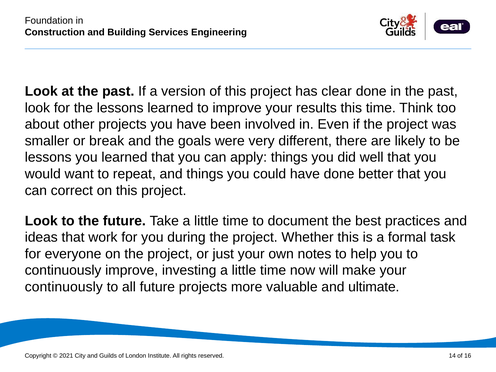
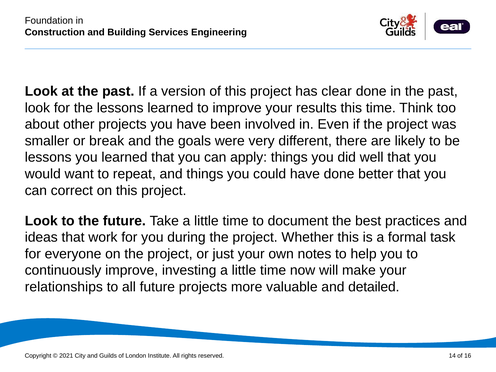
continuously at (64, 287): continuously -> relationships
ultimate: ultimate -> detailed
